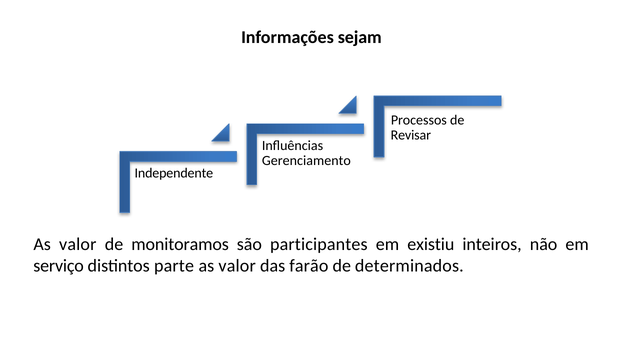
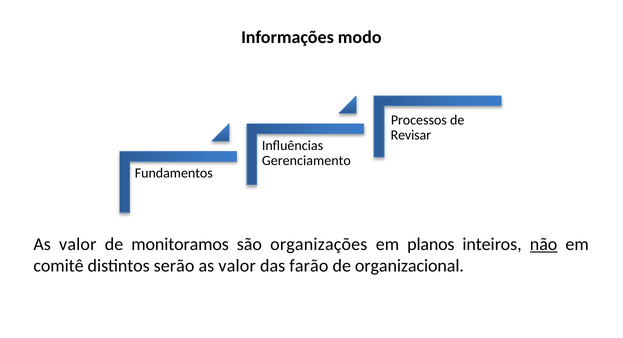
sejam: sejam -> modo
Independente: Independente -> Fundamentos
participantes: participantes -> organizações
existiu: existiu -> planos
não underline: none -> present
serviço: serviço -> comitê
parte: parte -> serão
determinados: determinados -> organizacional
